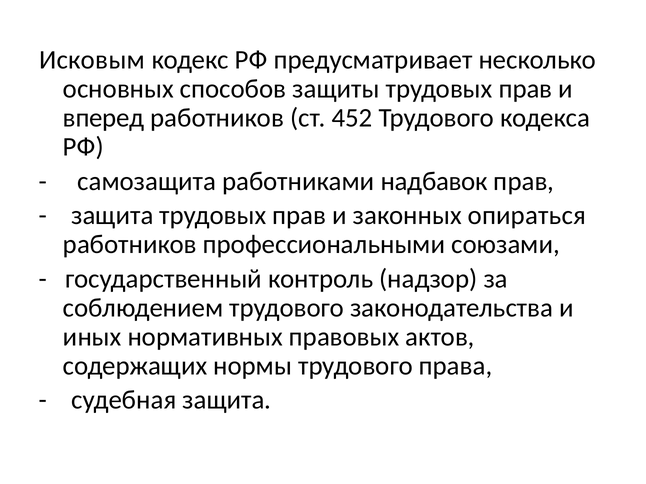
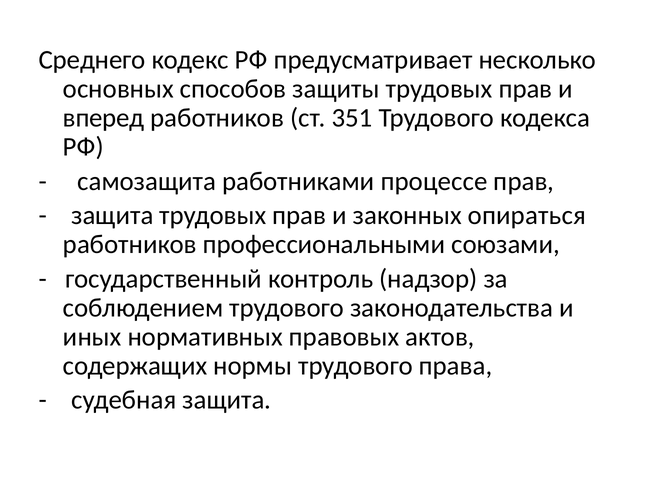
Исковым: Исковым -> Среднего
452: 452 -> 351
надбавок: надбавок -> процессе
